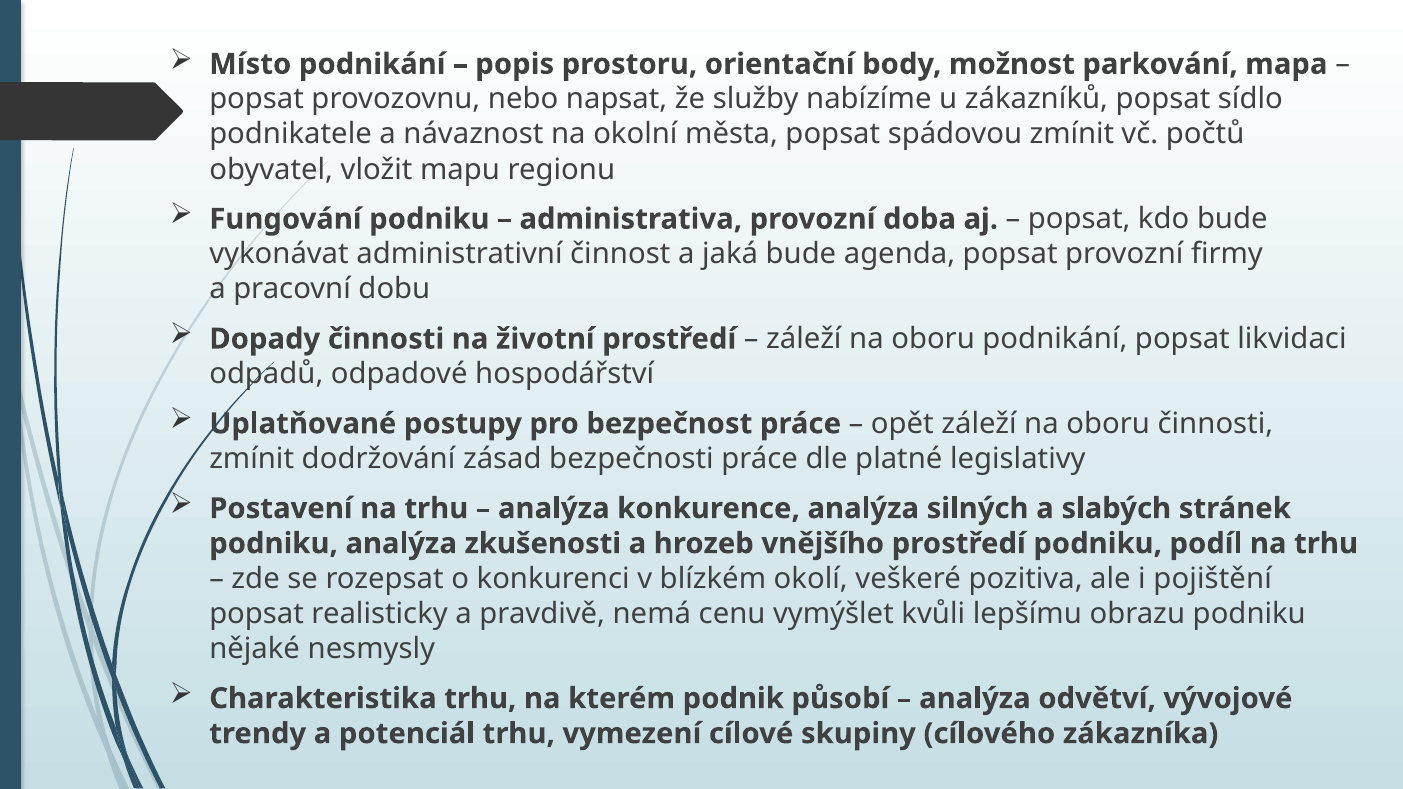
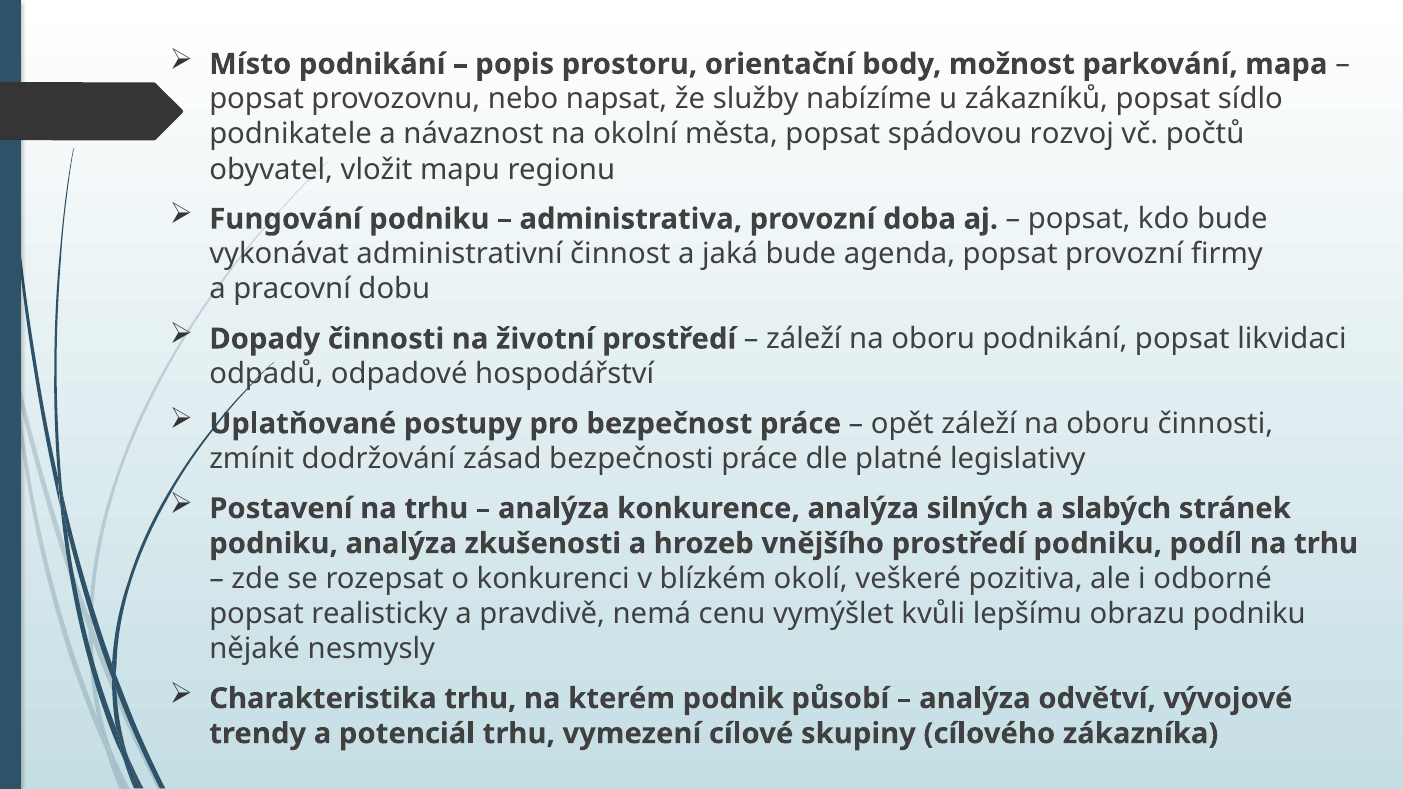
spádovou zmínit: zmínit -> rozvoj
pojištění: pojištění -> odborné
